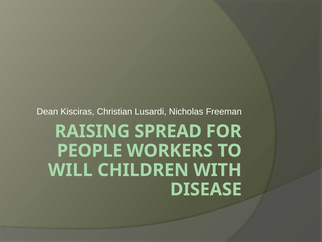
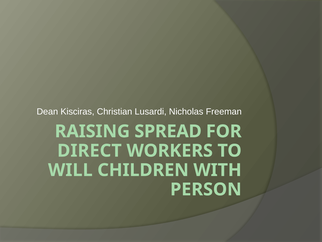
PEOPLE: PEOPLE -> DIRECT
DISEASE: DISEASE -> PERSON
